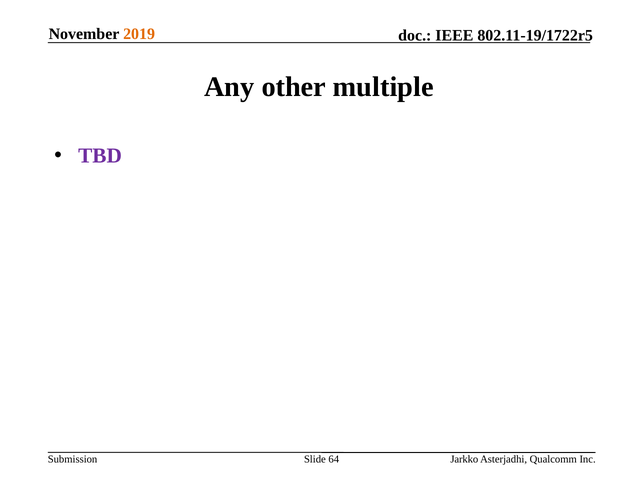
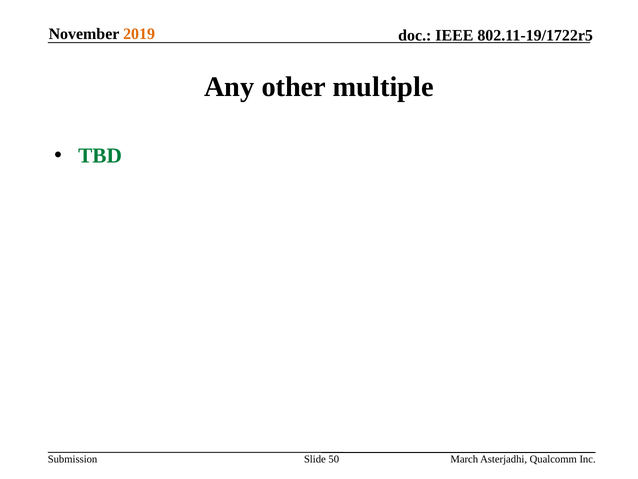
TBD colour: purple -> green
64: 64 -> 50
Jarkko: Jarkko -> March
